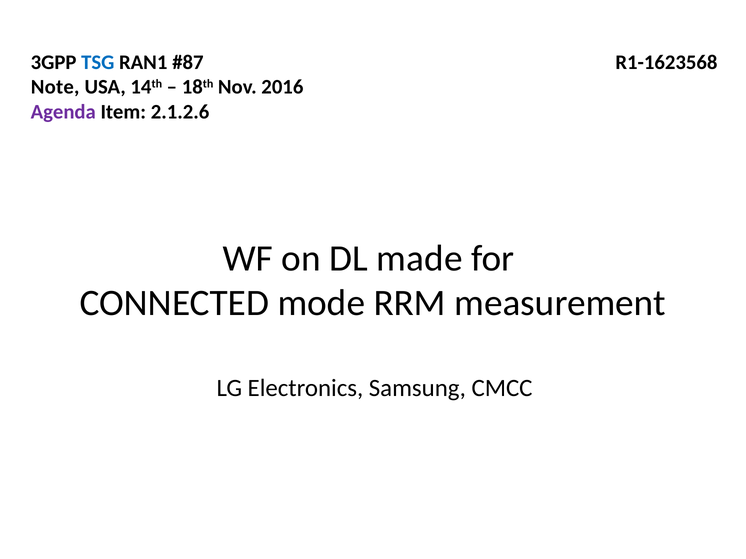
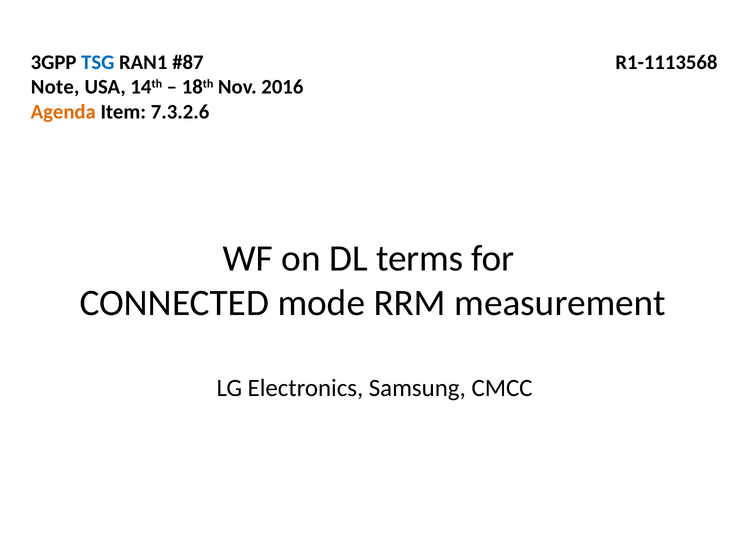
R1-1623568: R1-1623568 -> R1-1113568
Agenda colour: purple -> orange
2.1.2.6: 2.1.2.6 -> 7.3.2.6
made: made -> terms
